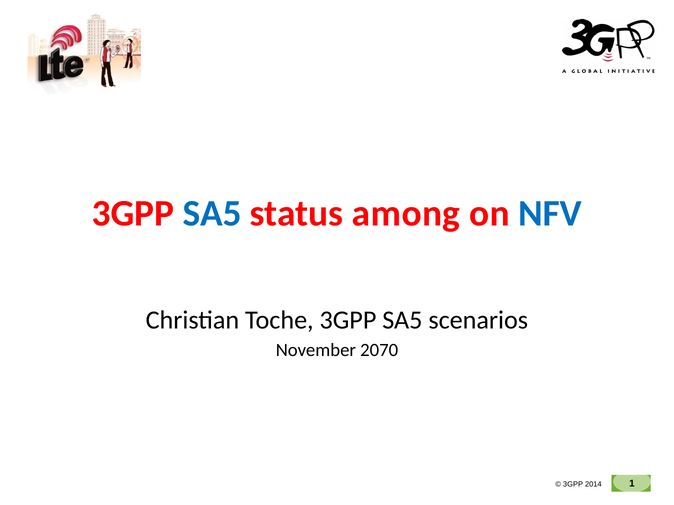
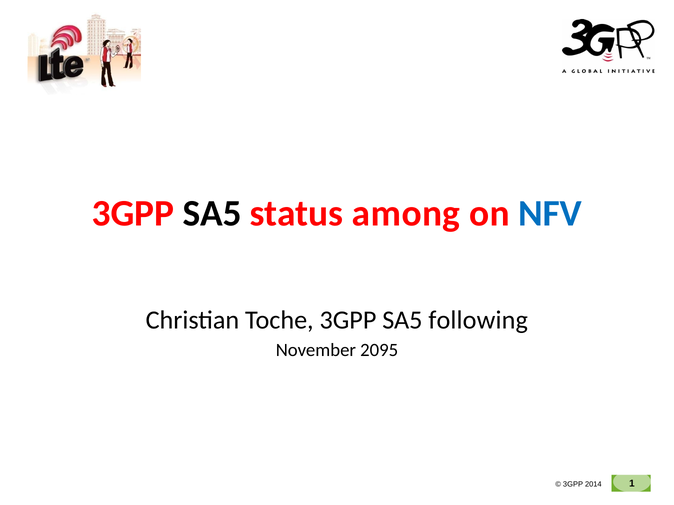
SA5 at (212, 214) colour: blue -> black
scenarios: scenarios -> following
2070: 2070 -> 2095
